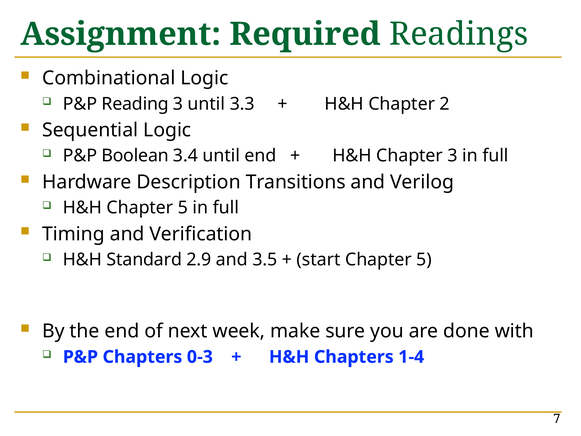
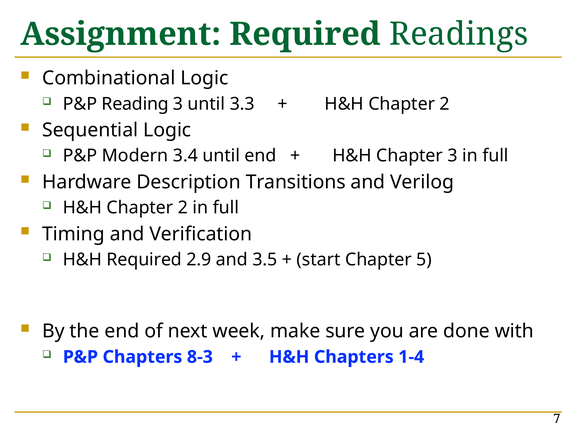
Boolean: Boolean -> Modern
5 at (183, 208): 5 -> 2
H&H Standard: Standard -> Required
0-3: 0-3 -> 8-3
